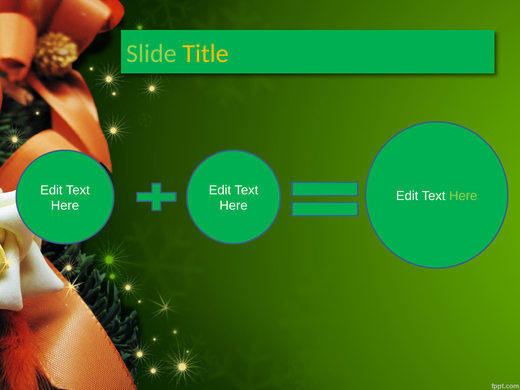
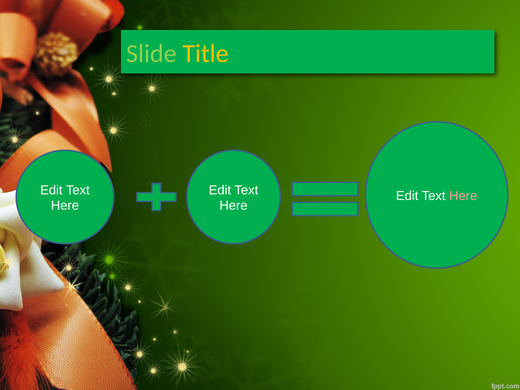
Here at (463, 196) colour: light green -> pink
